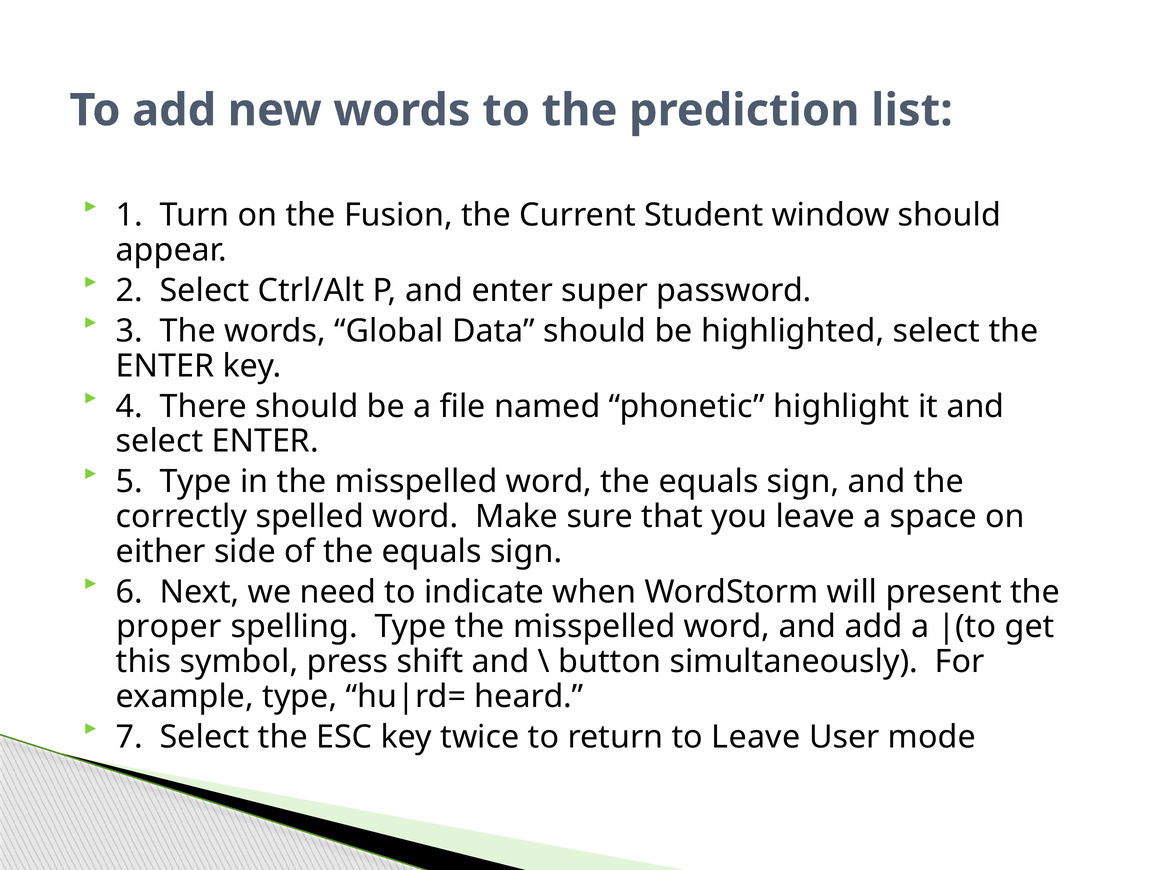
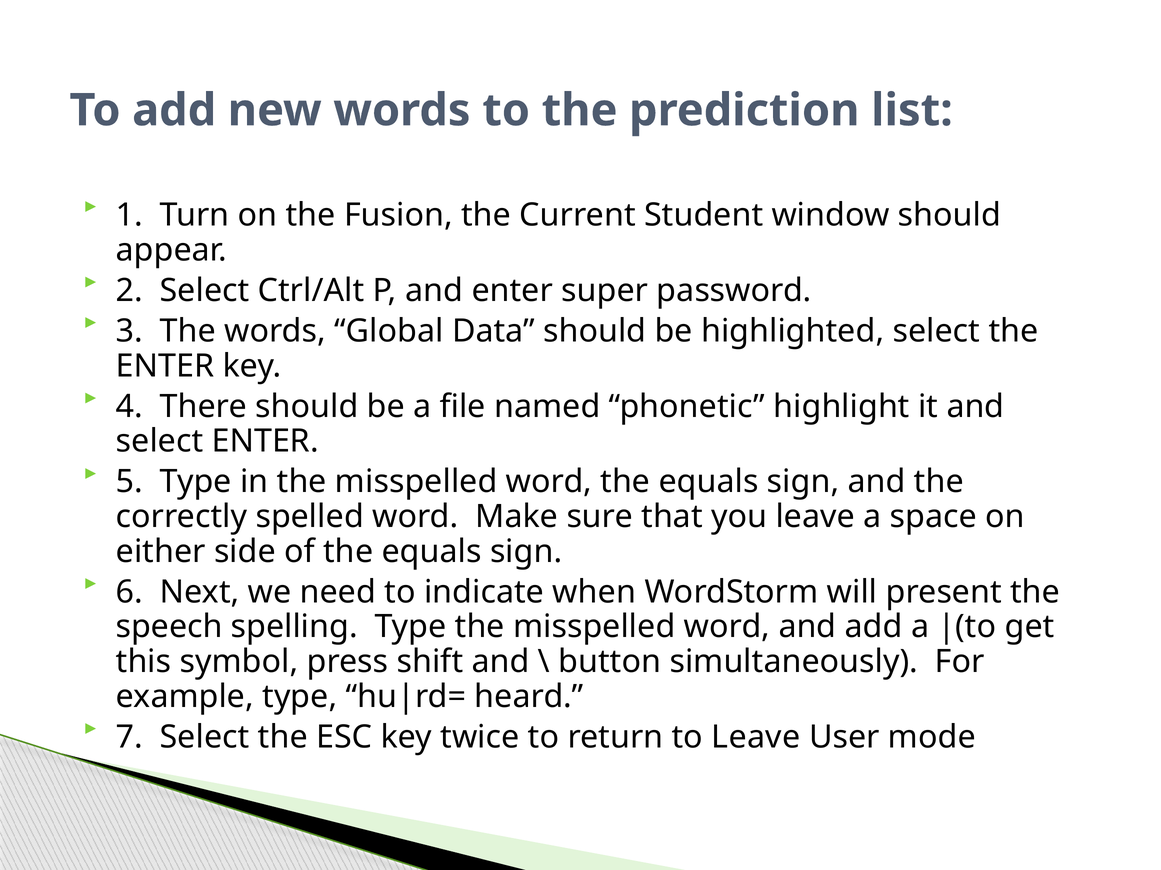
proper: proper -> speech
